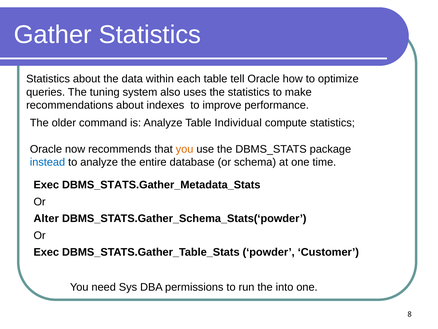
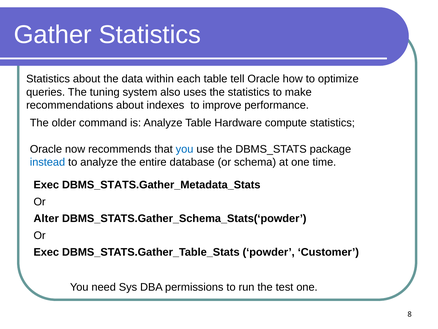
Individual: Individual -> Hardware
you at (185, 149) colour: orange -> blue
into: into -> test
